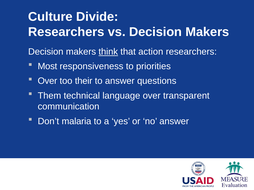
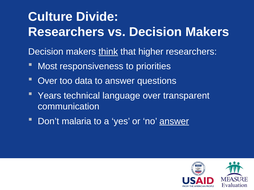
action: action -> higher
their: their -> data
Them: Them -> Years
answer at (174, 122) underline: none -> present
